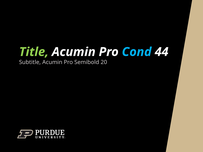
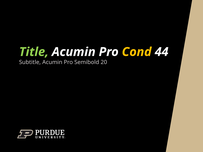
Cond colour: light blue -> yellow
